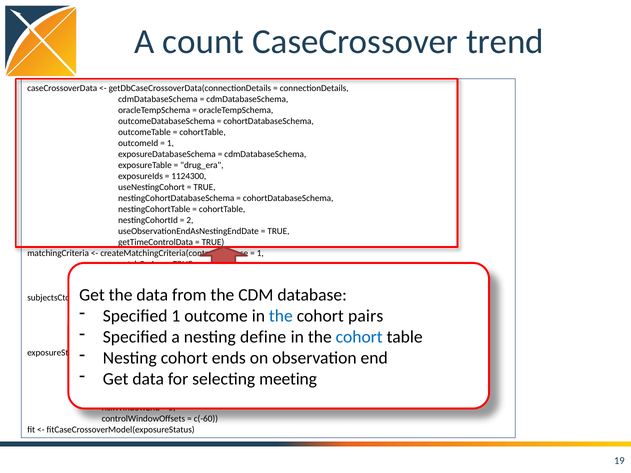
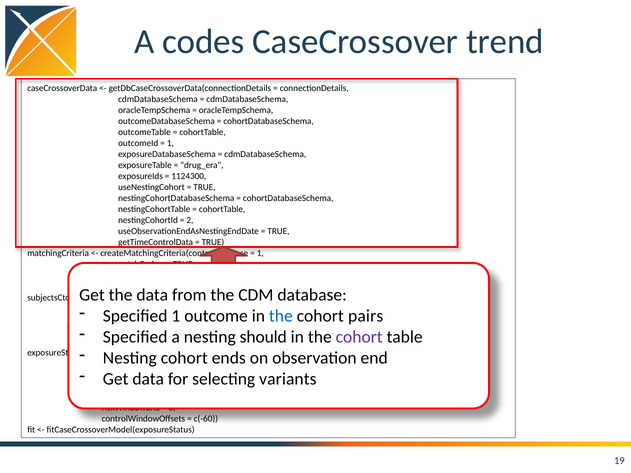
count: count -> codes
define: define -> should
cohort at (359, 337) colour: blue -> purple
meeting: meeting -> variants
